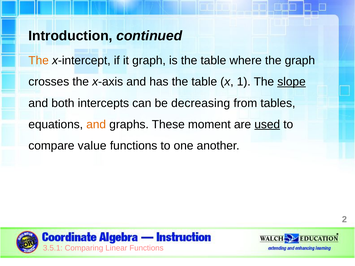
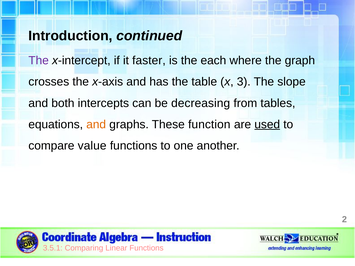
The at (39, 61) colour: orange -> purple
it graph: graph -> faster
is the table: table -> each
1: 1 -> 3
slope underline: present -> none
moment: moment -> function
